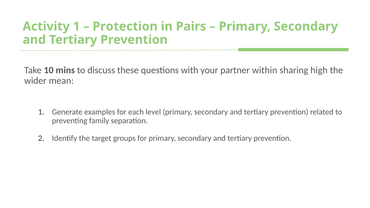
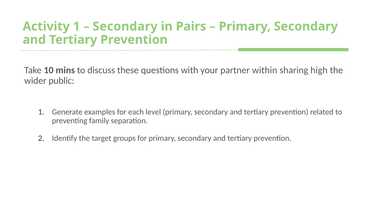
Protection at (125, 26): Protection -> Secondary
mean: mean -> public
